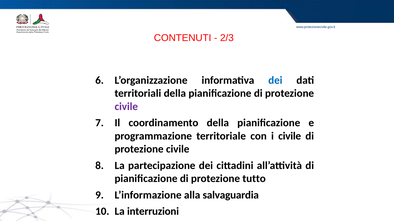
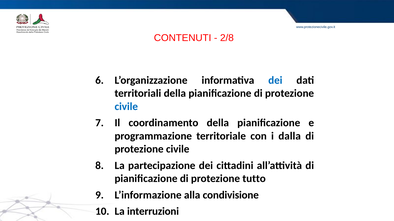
2/3: 2/3 -> 2/8
civile at (126, 107) colour: purple -> blue
i civile: civile -> dalla
salvaguardia: salvaguardia -> condivisione
